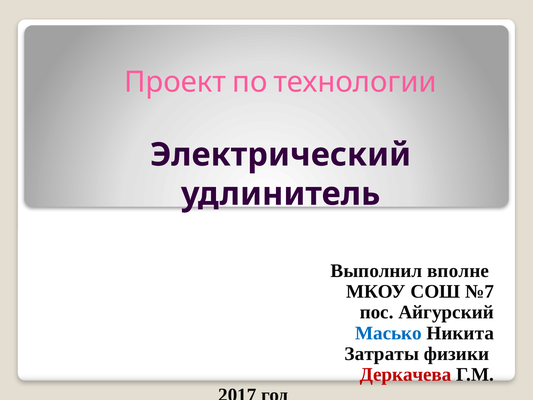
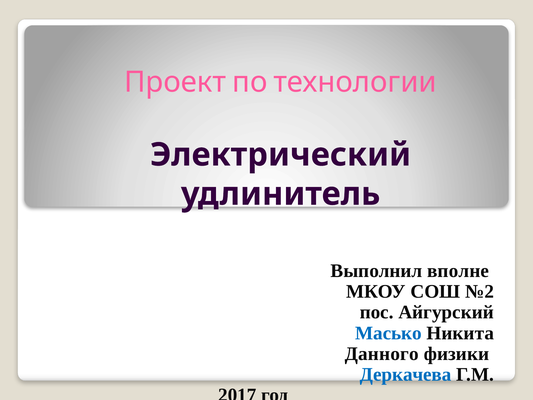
№7: №7 -> №2
Затраты: Затраты -> Данного
Деркачева colour: red -> blue
